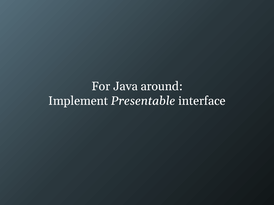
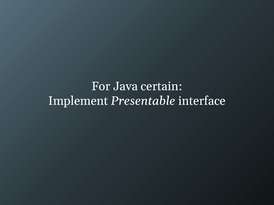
around: around -> certain
